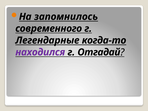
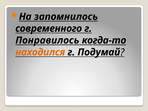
Легендарные: Легендарные -> Понравилось
находился colour: purple -> orange
Отгадай: Отгадай -> Подумай
